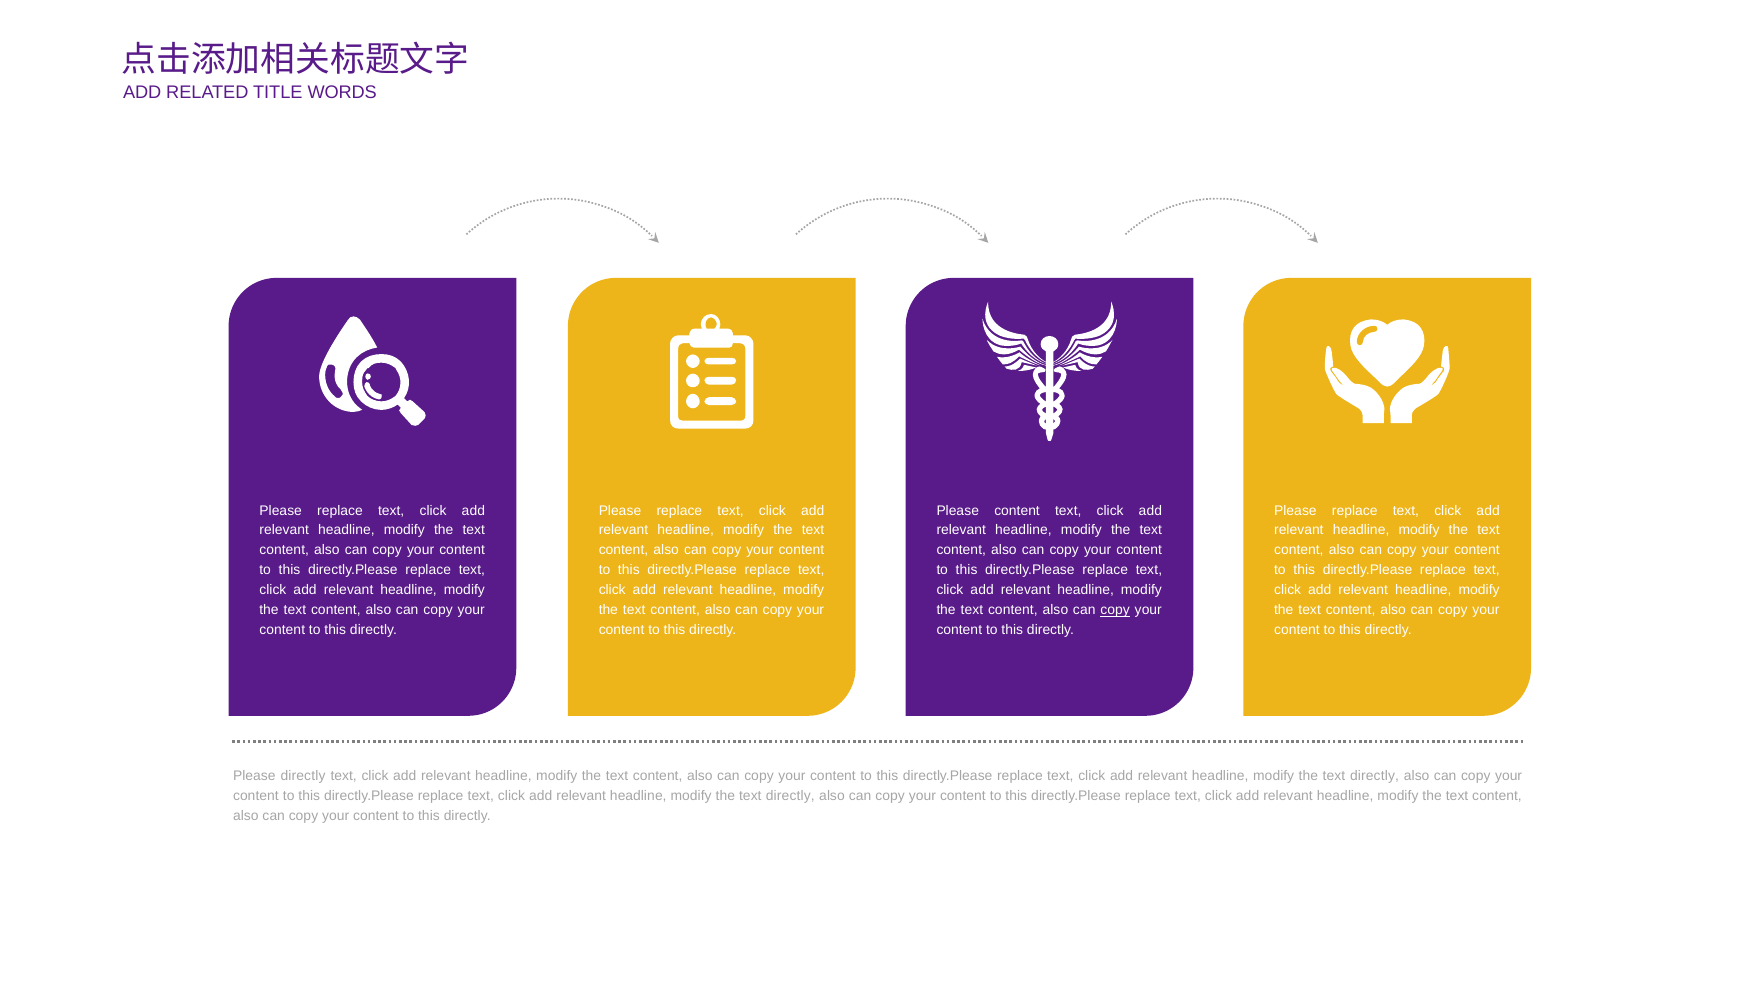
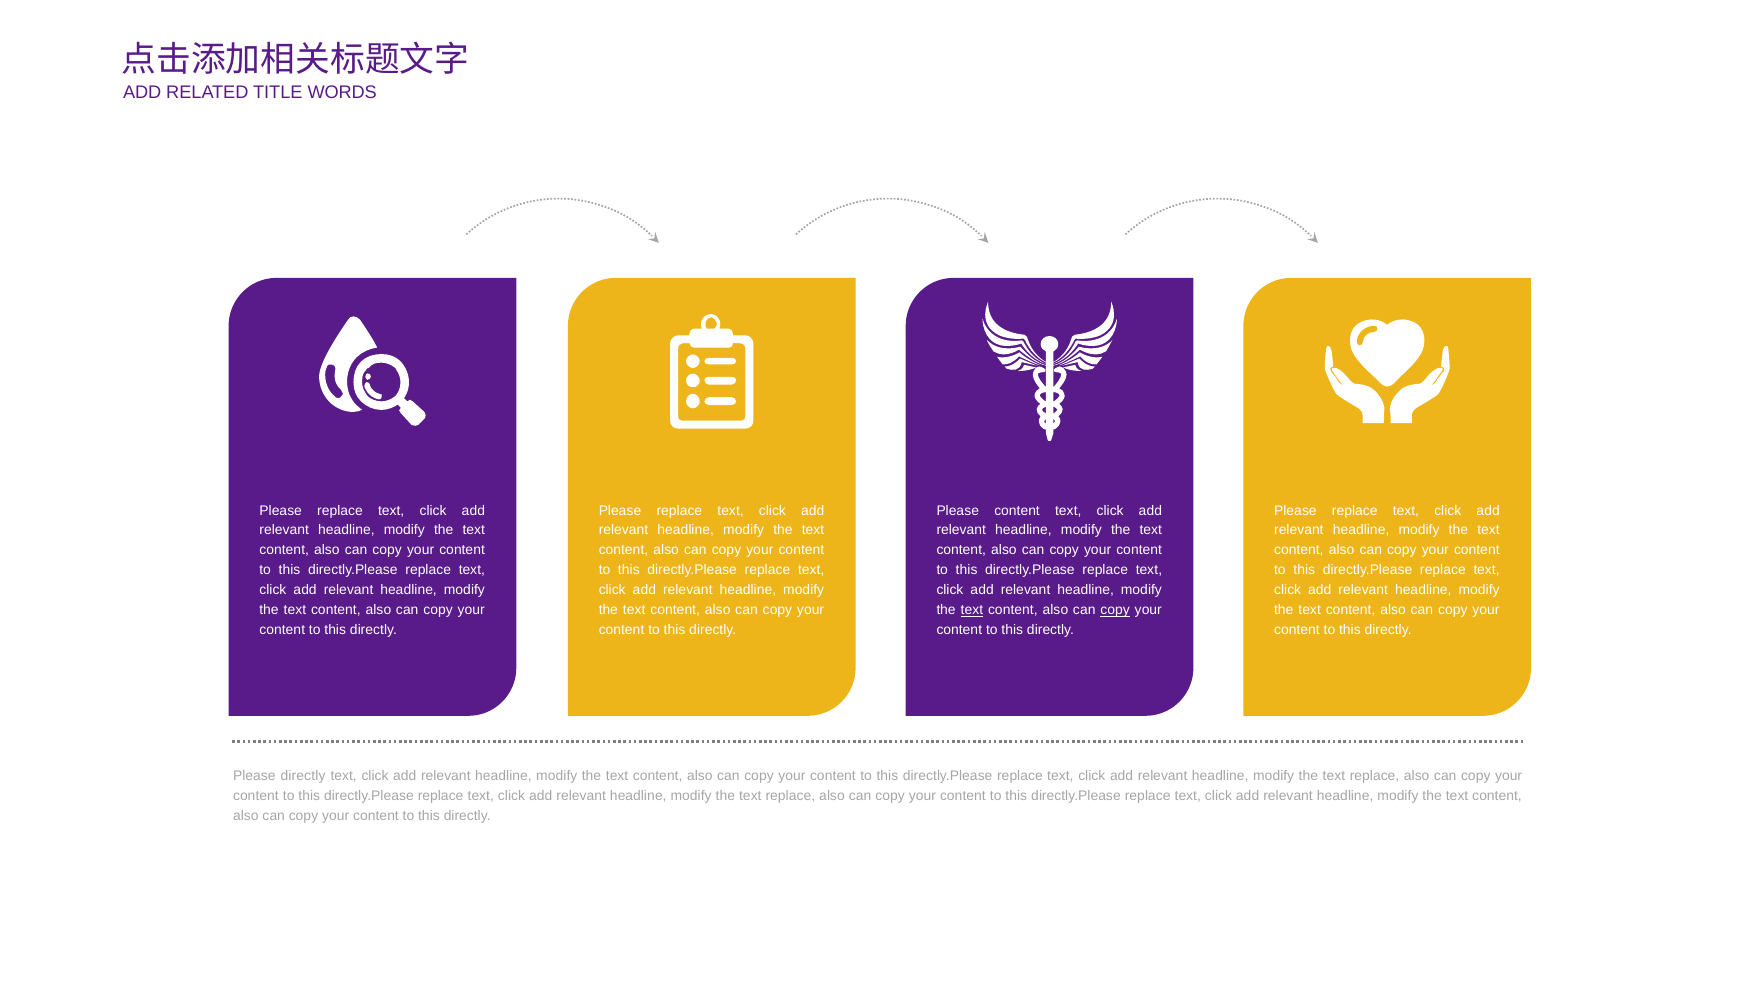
text at (972, 610) underline: none -> present
directly at (1374, 776): directly -> replace
directly at (790, 796): directly -> replace
